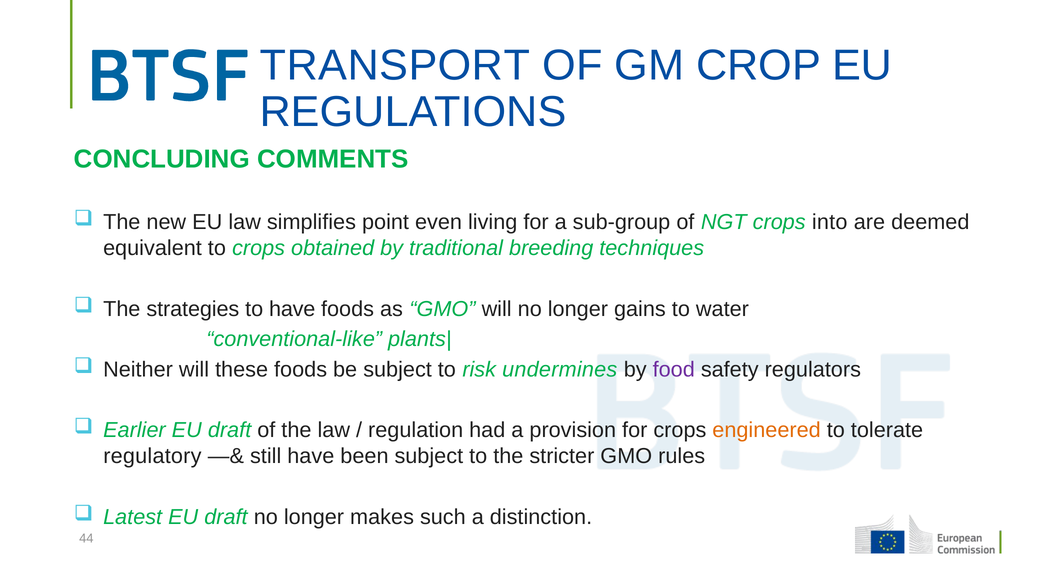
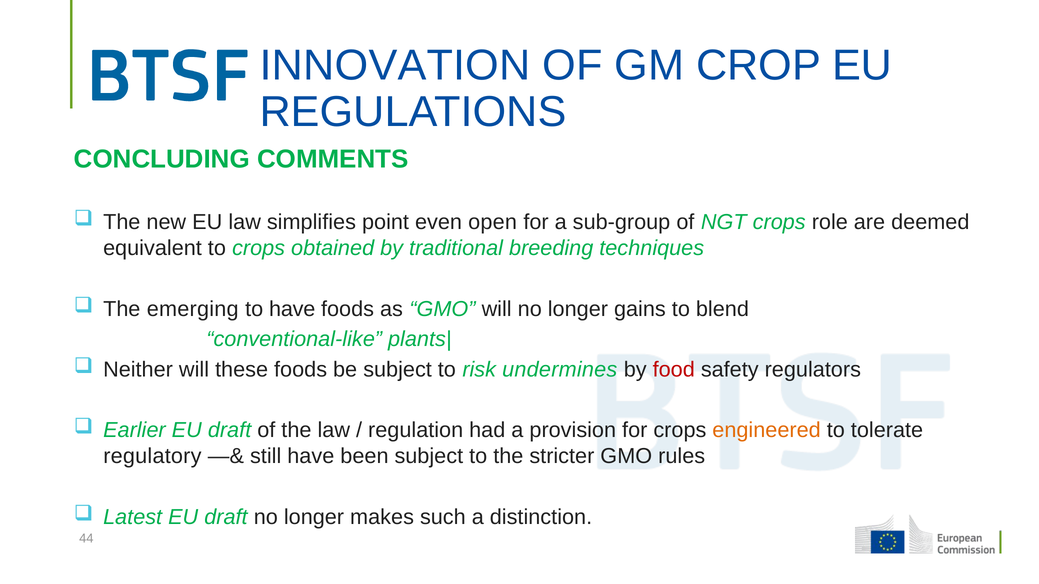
TRANSPORT: TRANSPORT -> INNOVATION
living: living -> open
into: into -> role
strategies: strategies -> emerging
water: water -> blend
food colour: purple -> red
